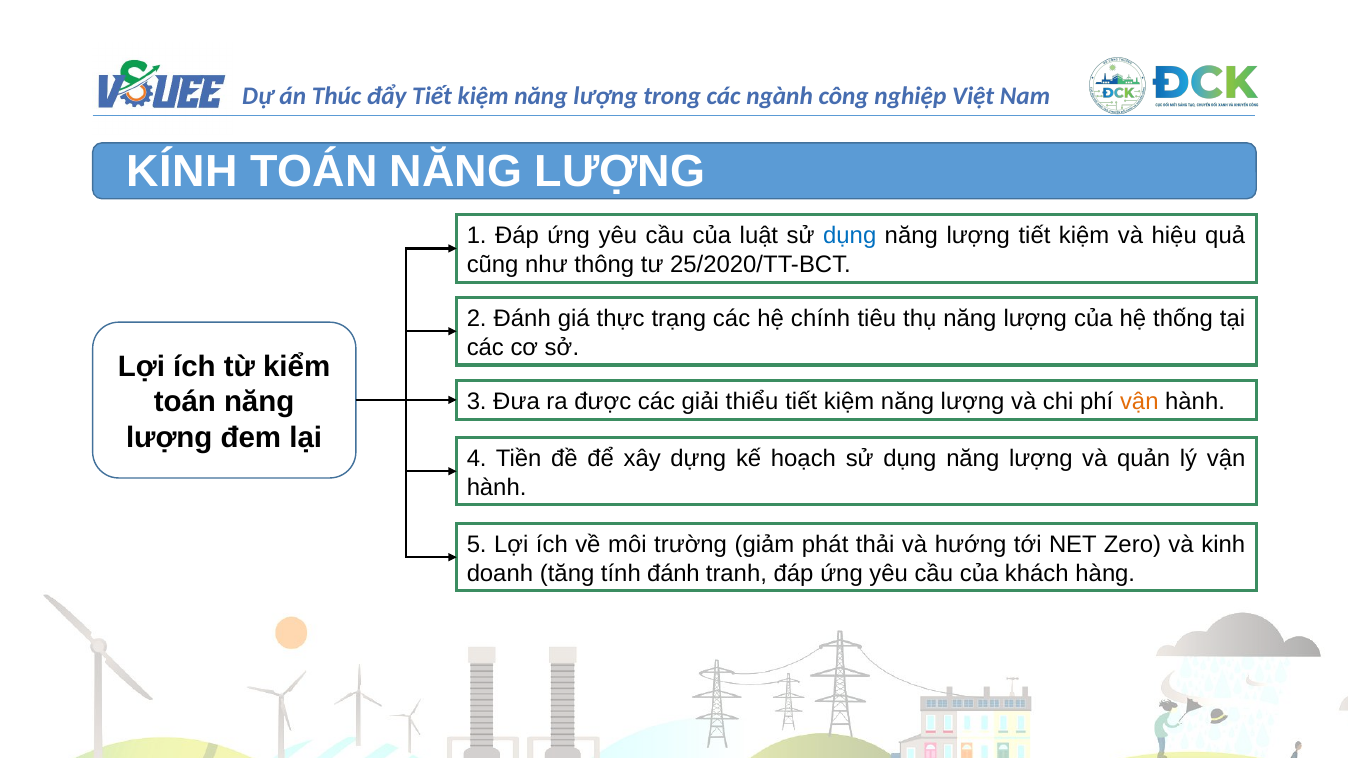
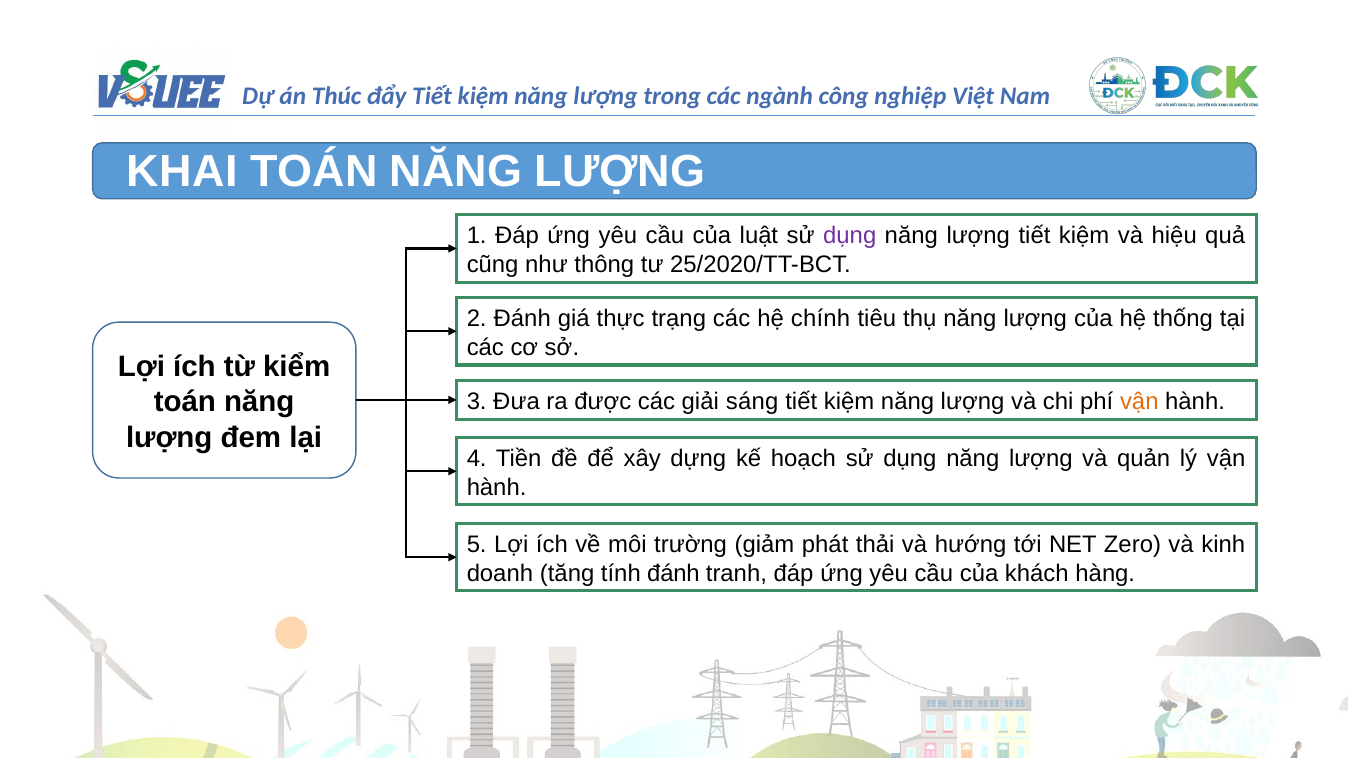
KÍNH: KÍNH -> KHAI
dụng at (850, 236) colour: blue -> purple
thiểu: thiểu -> sáng
